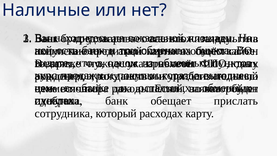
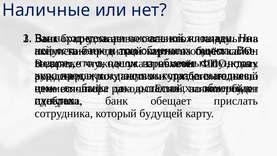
расходах: расходах -> будущей
